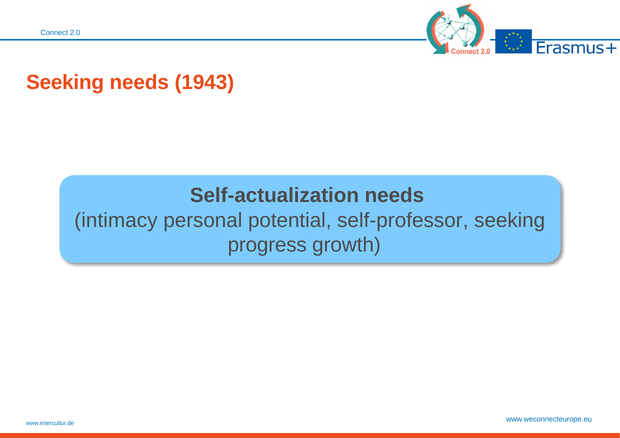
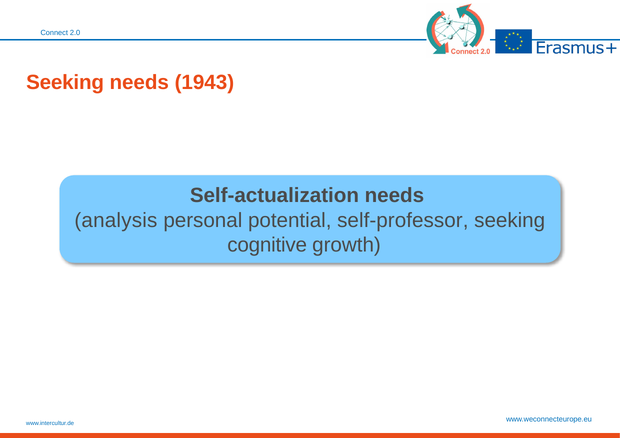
intimacy: intimacy -> analysis
progress: progress -> cognitive
